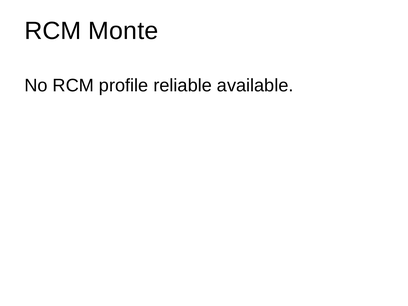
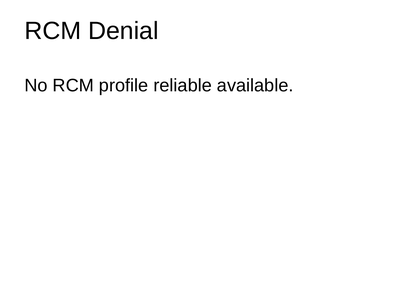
Monte: Monte -> Denial
